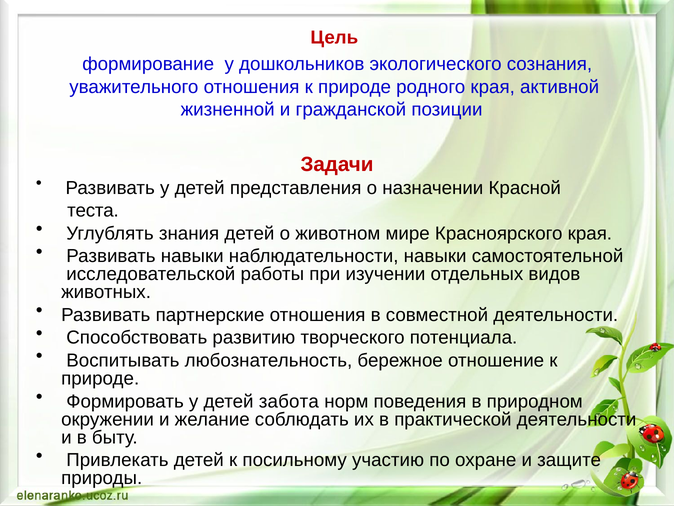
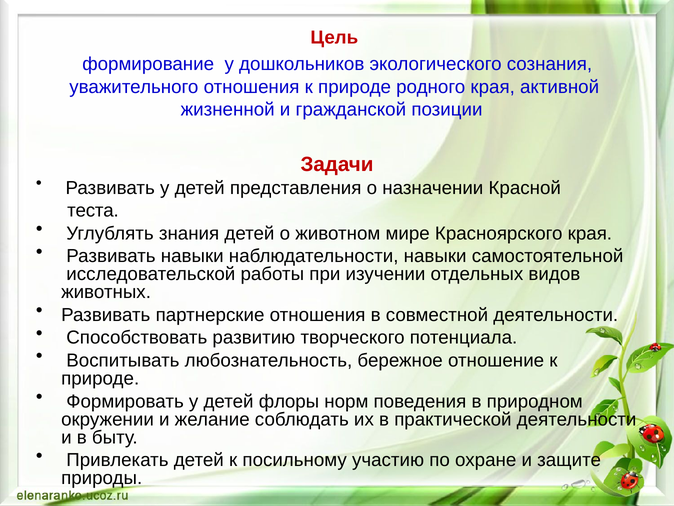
забота: забота -> флоры
